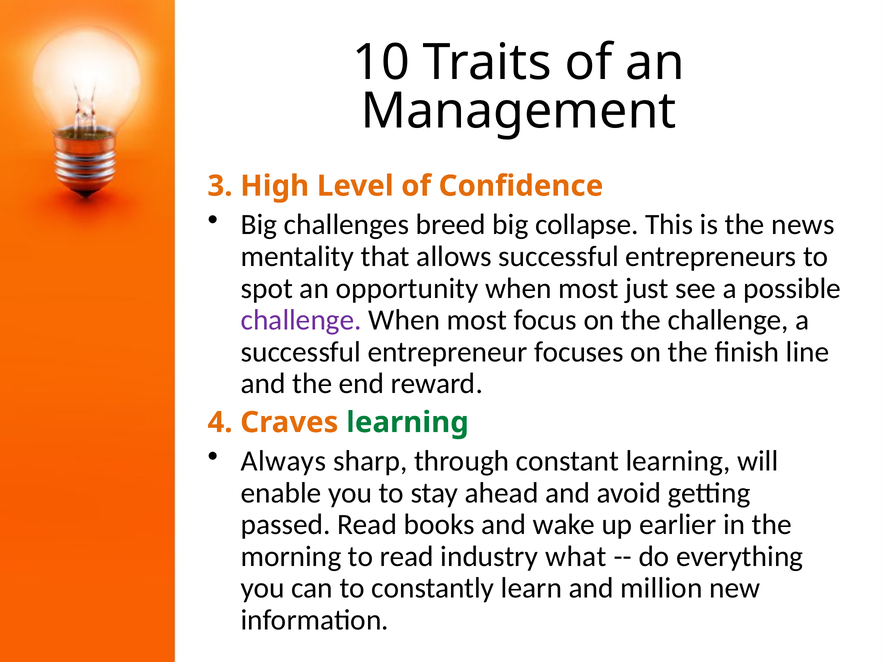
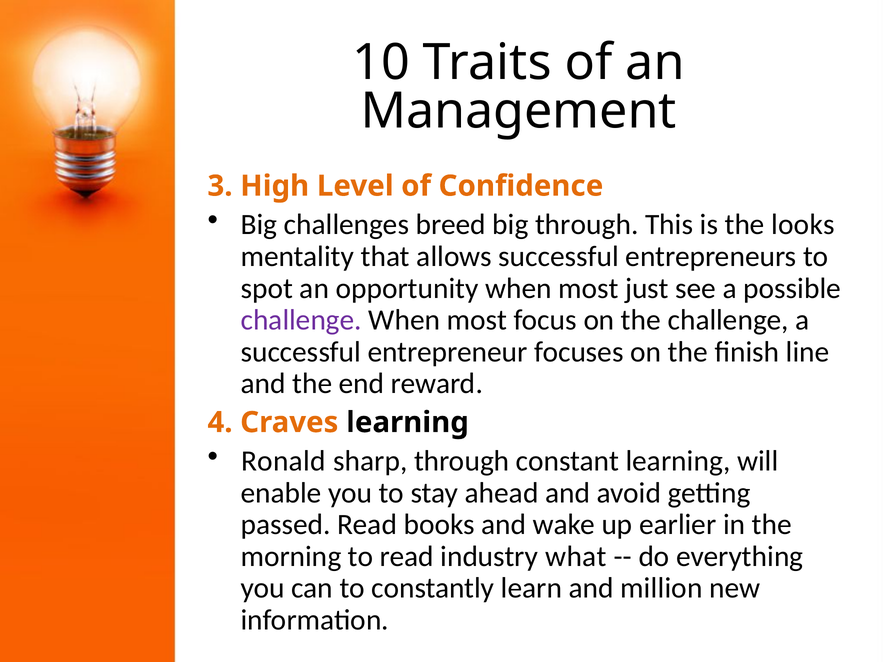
big collapse: collapse -> through
news: news -> looks
learning at (407, 423) colour: green -> black
Always: Always -> Ronald
